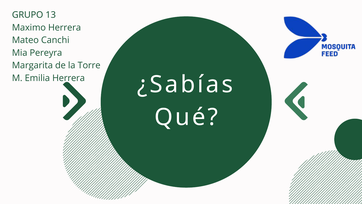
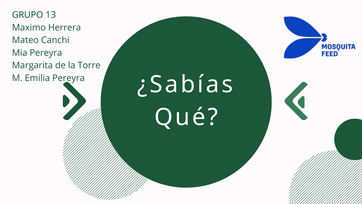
Emilia Herrera: Herrera -> Pereyra
